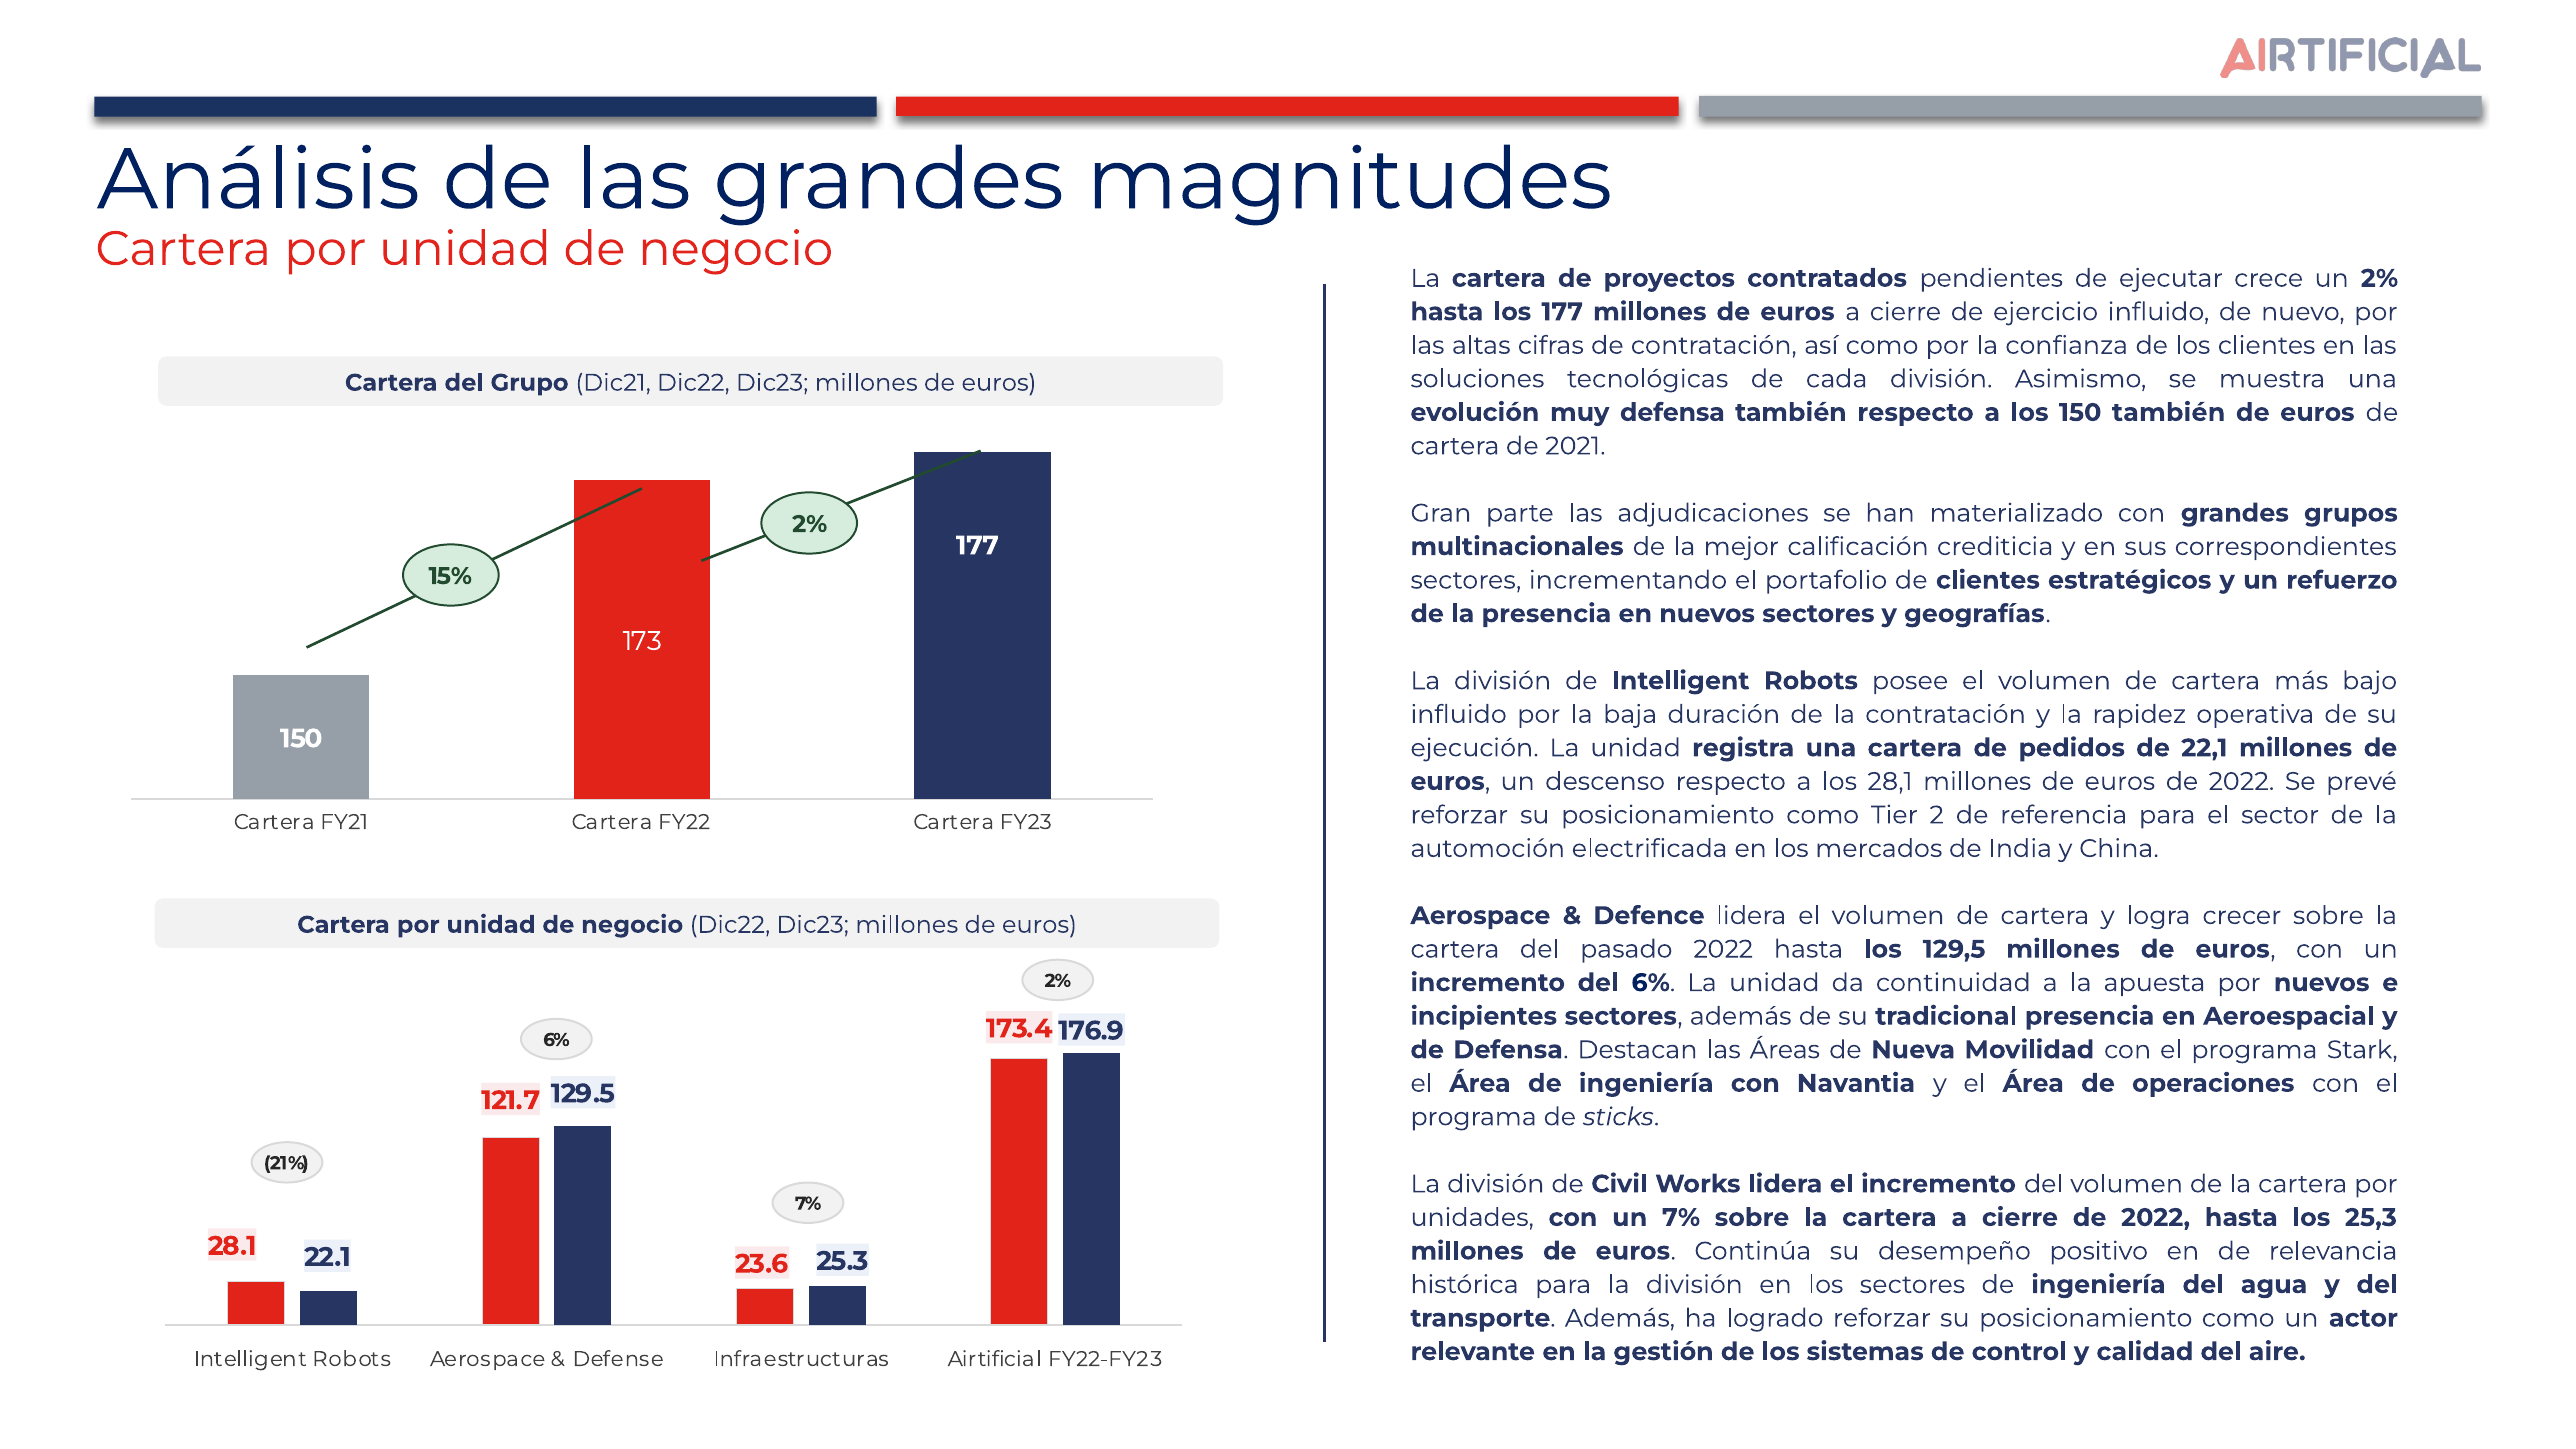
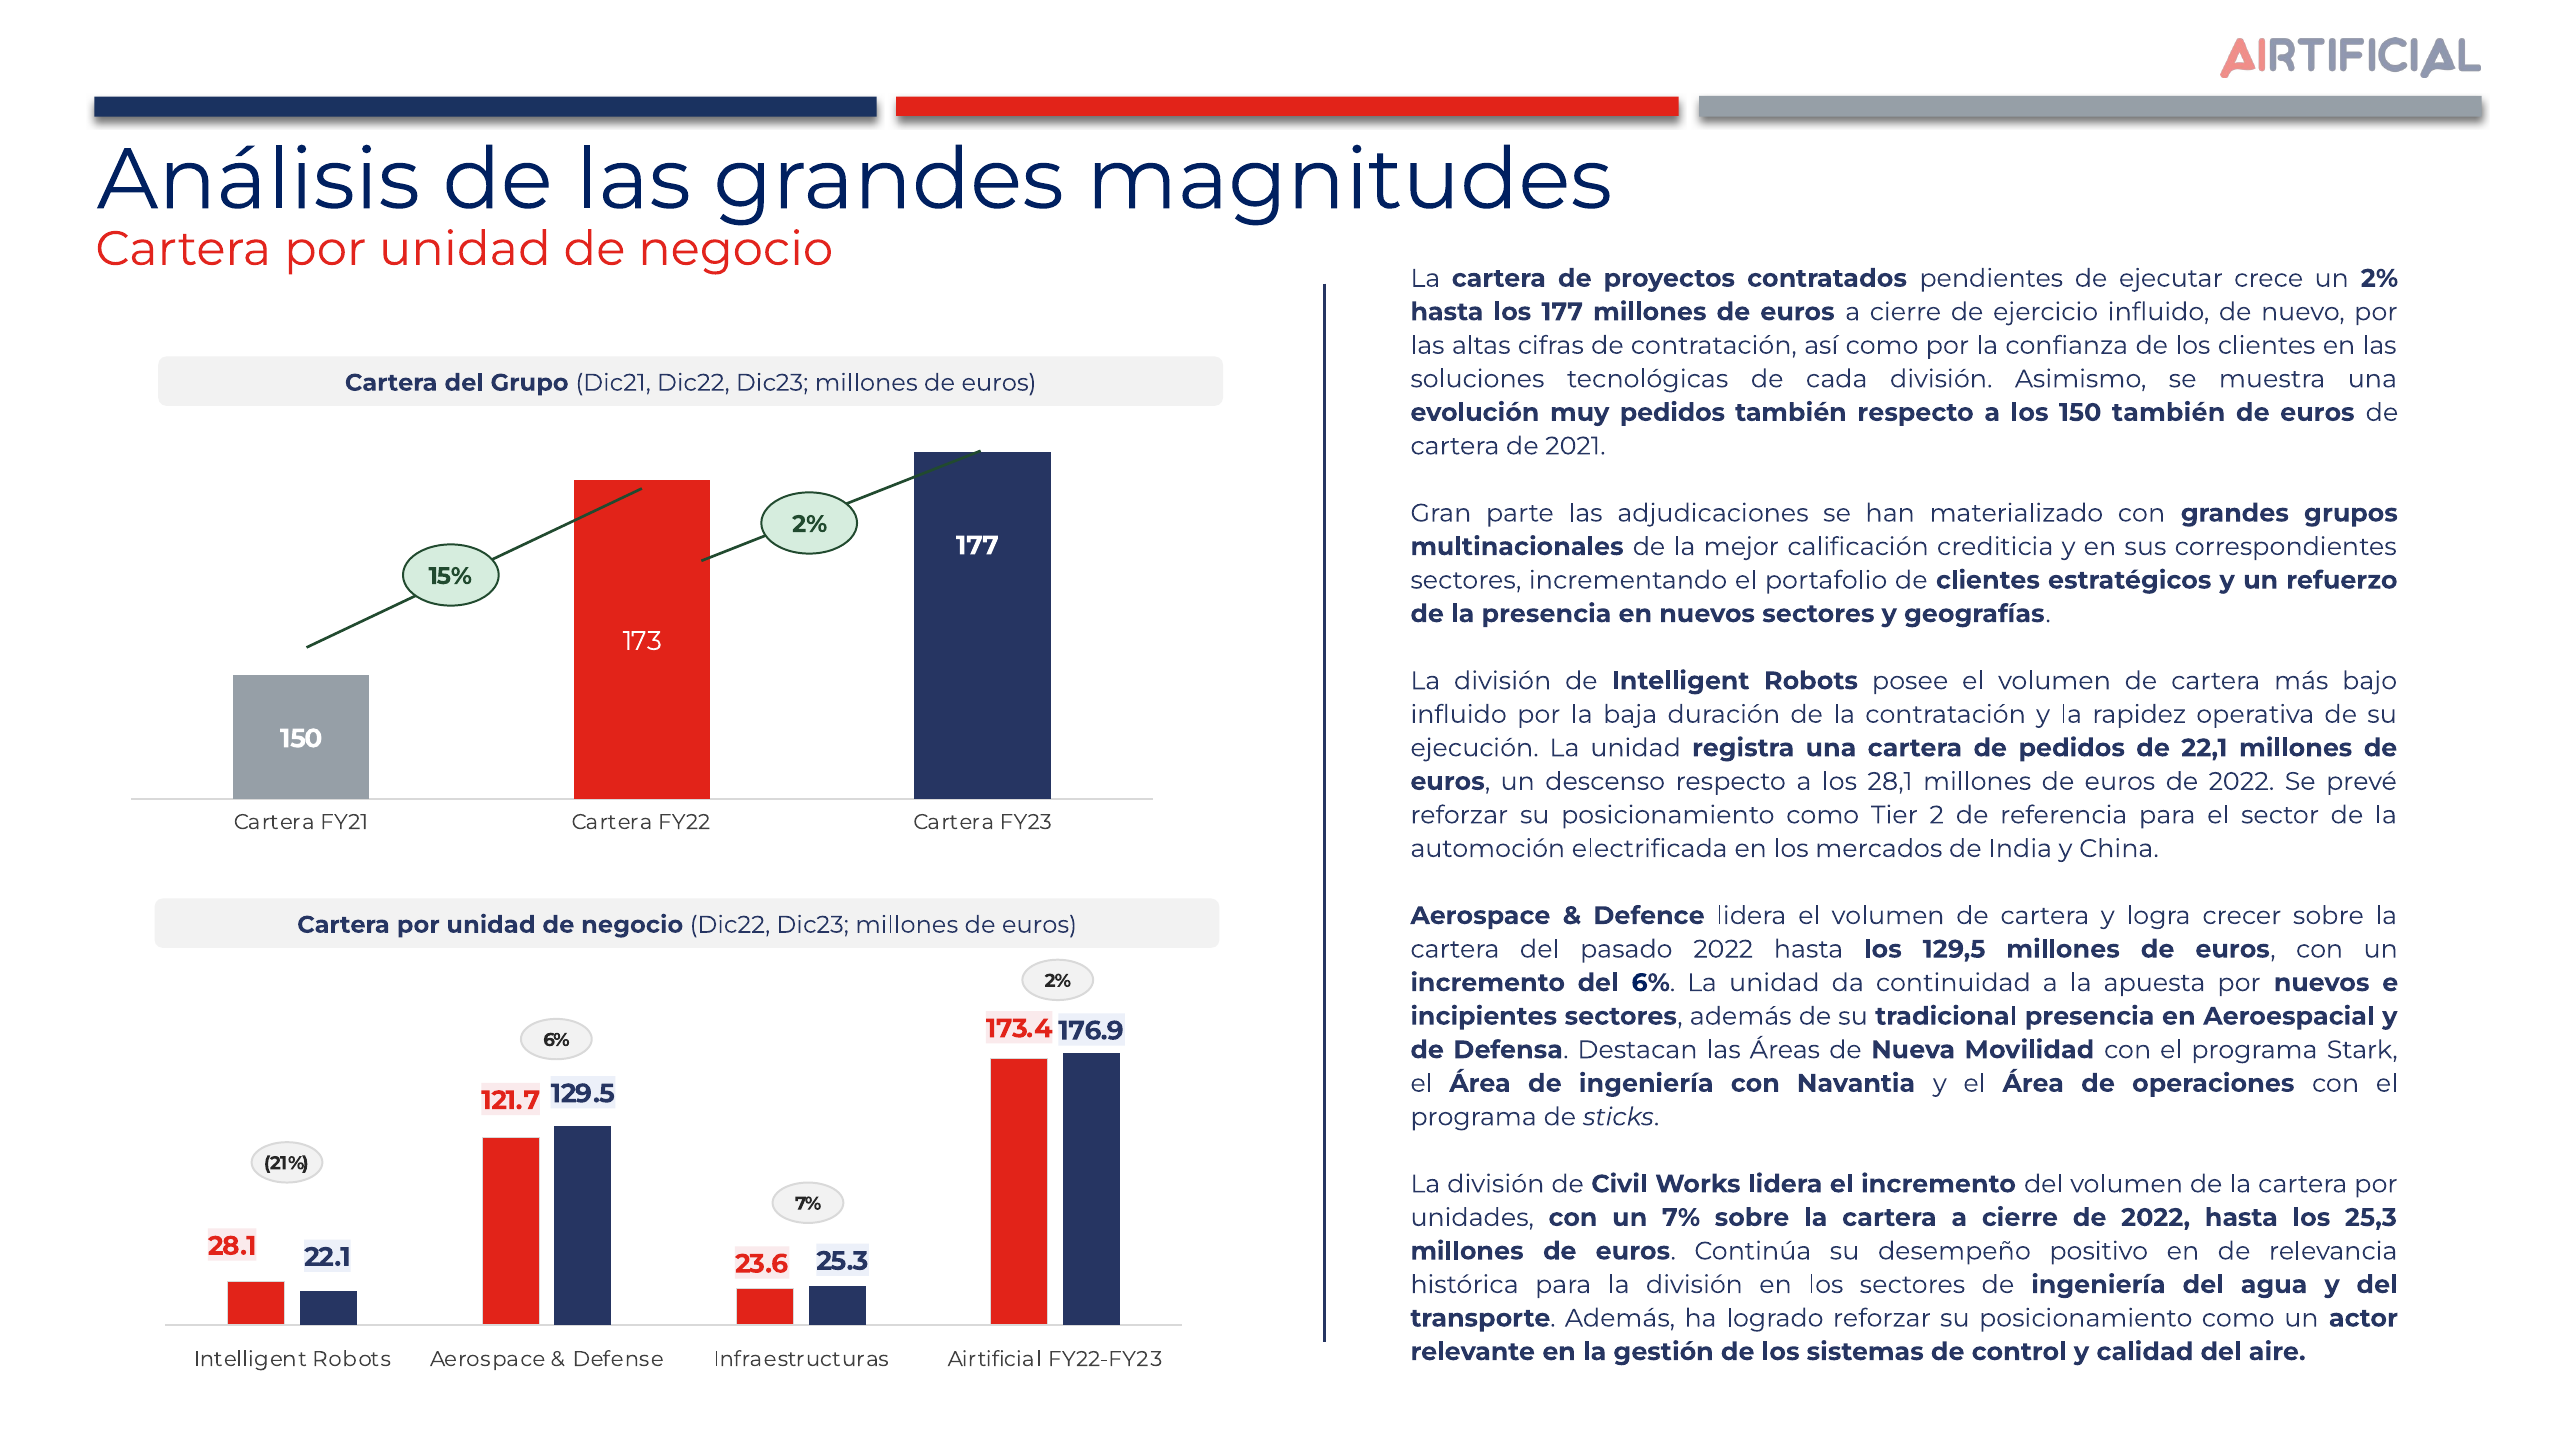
muy defensa: defensa -> pedidos
